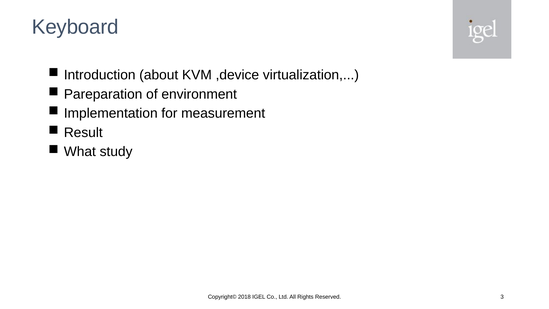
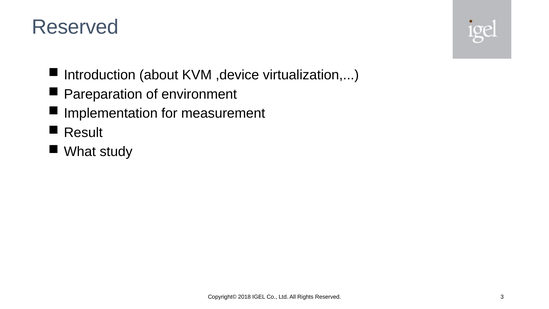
Keyboard at (75, 27): Keyboard -> Reserved
